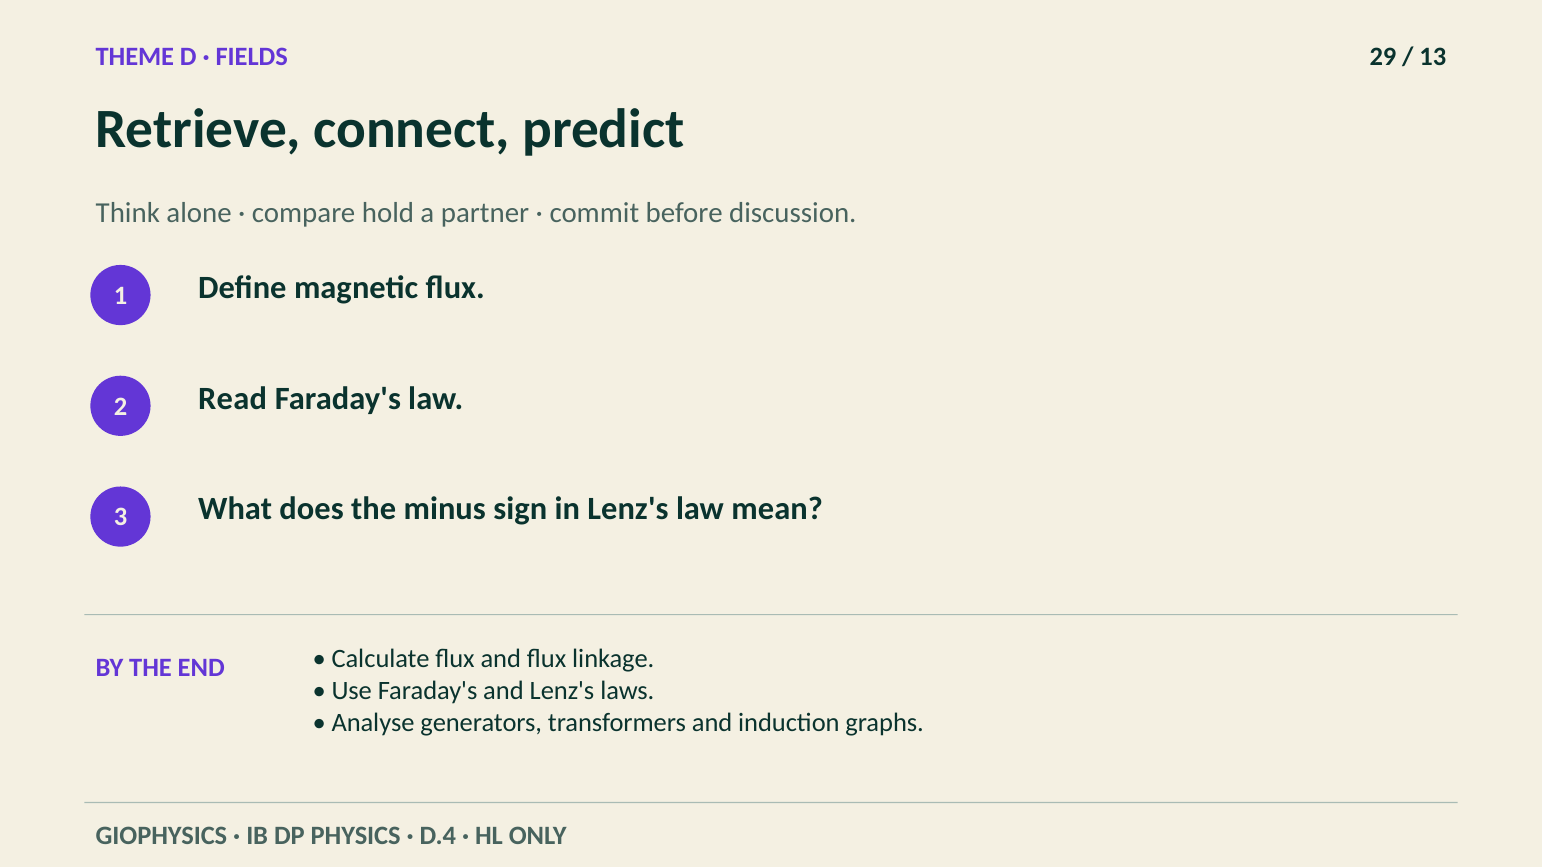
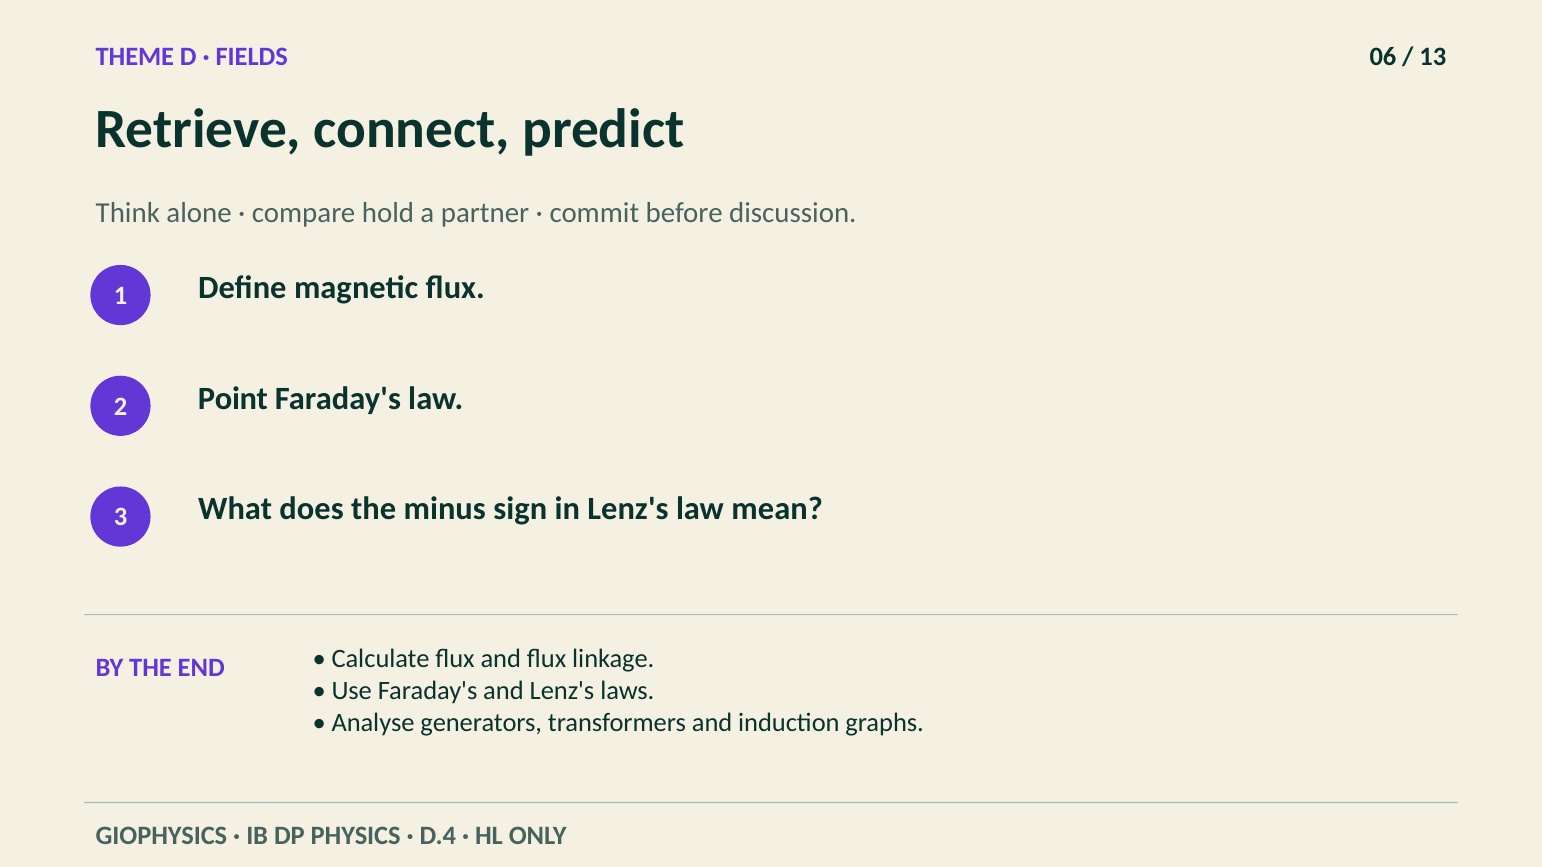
29: 29 -> 06
Read: Read -> Point
